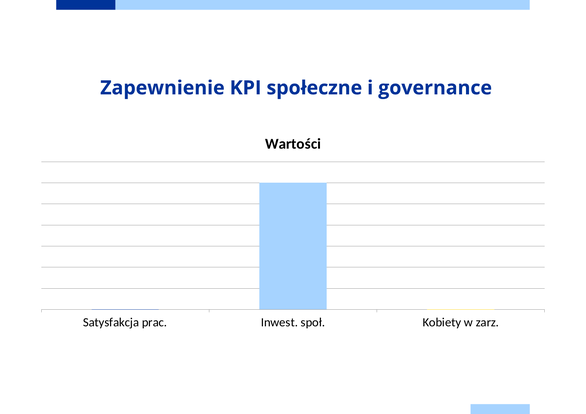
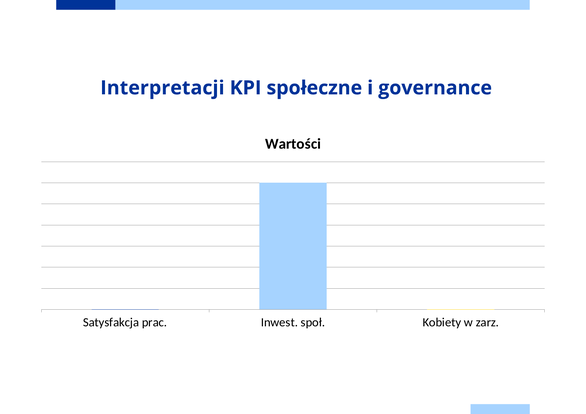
Zapewnienie: Zapewnienie -> Interpretacji
